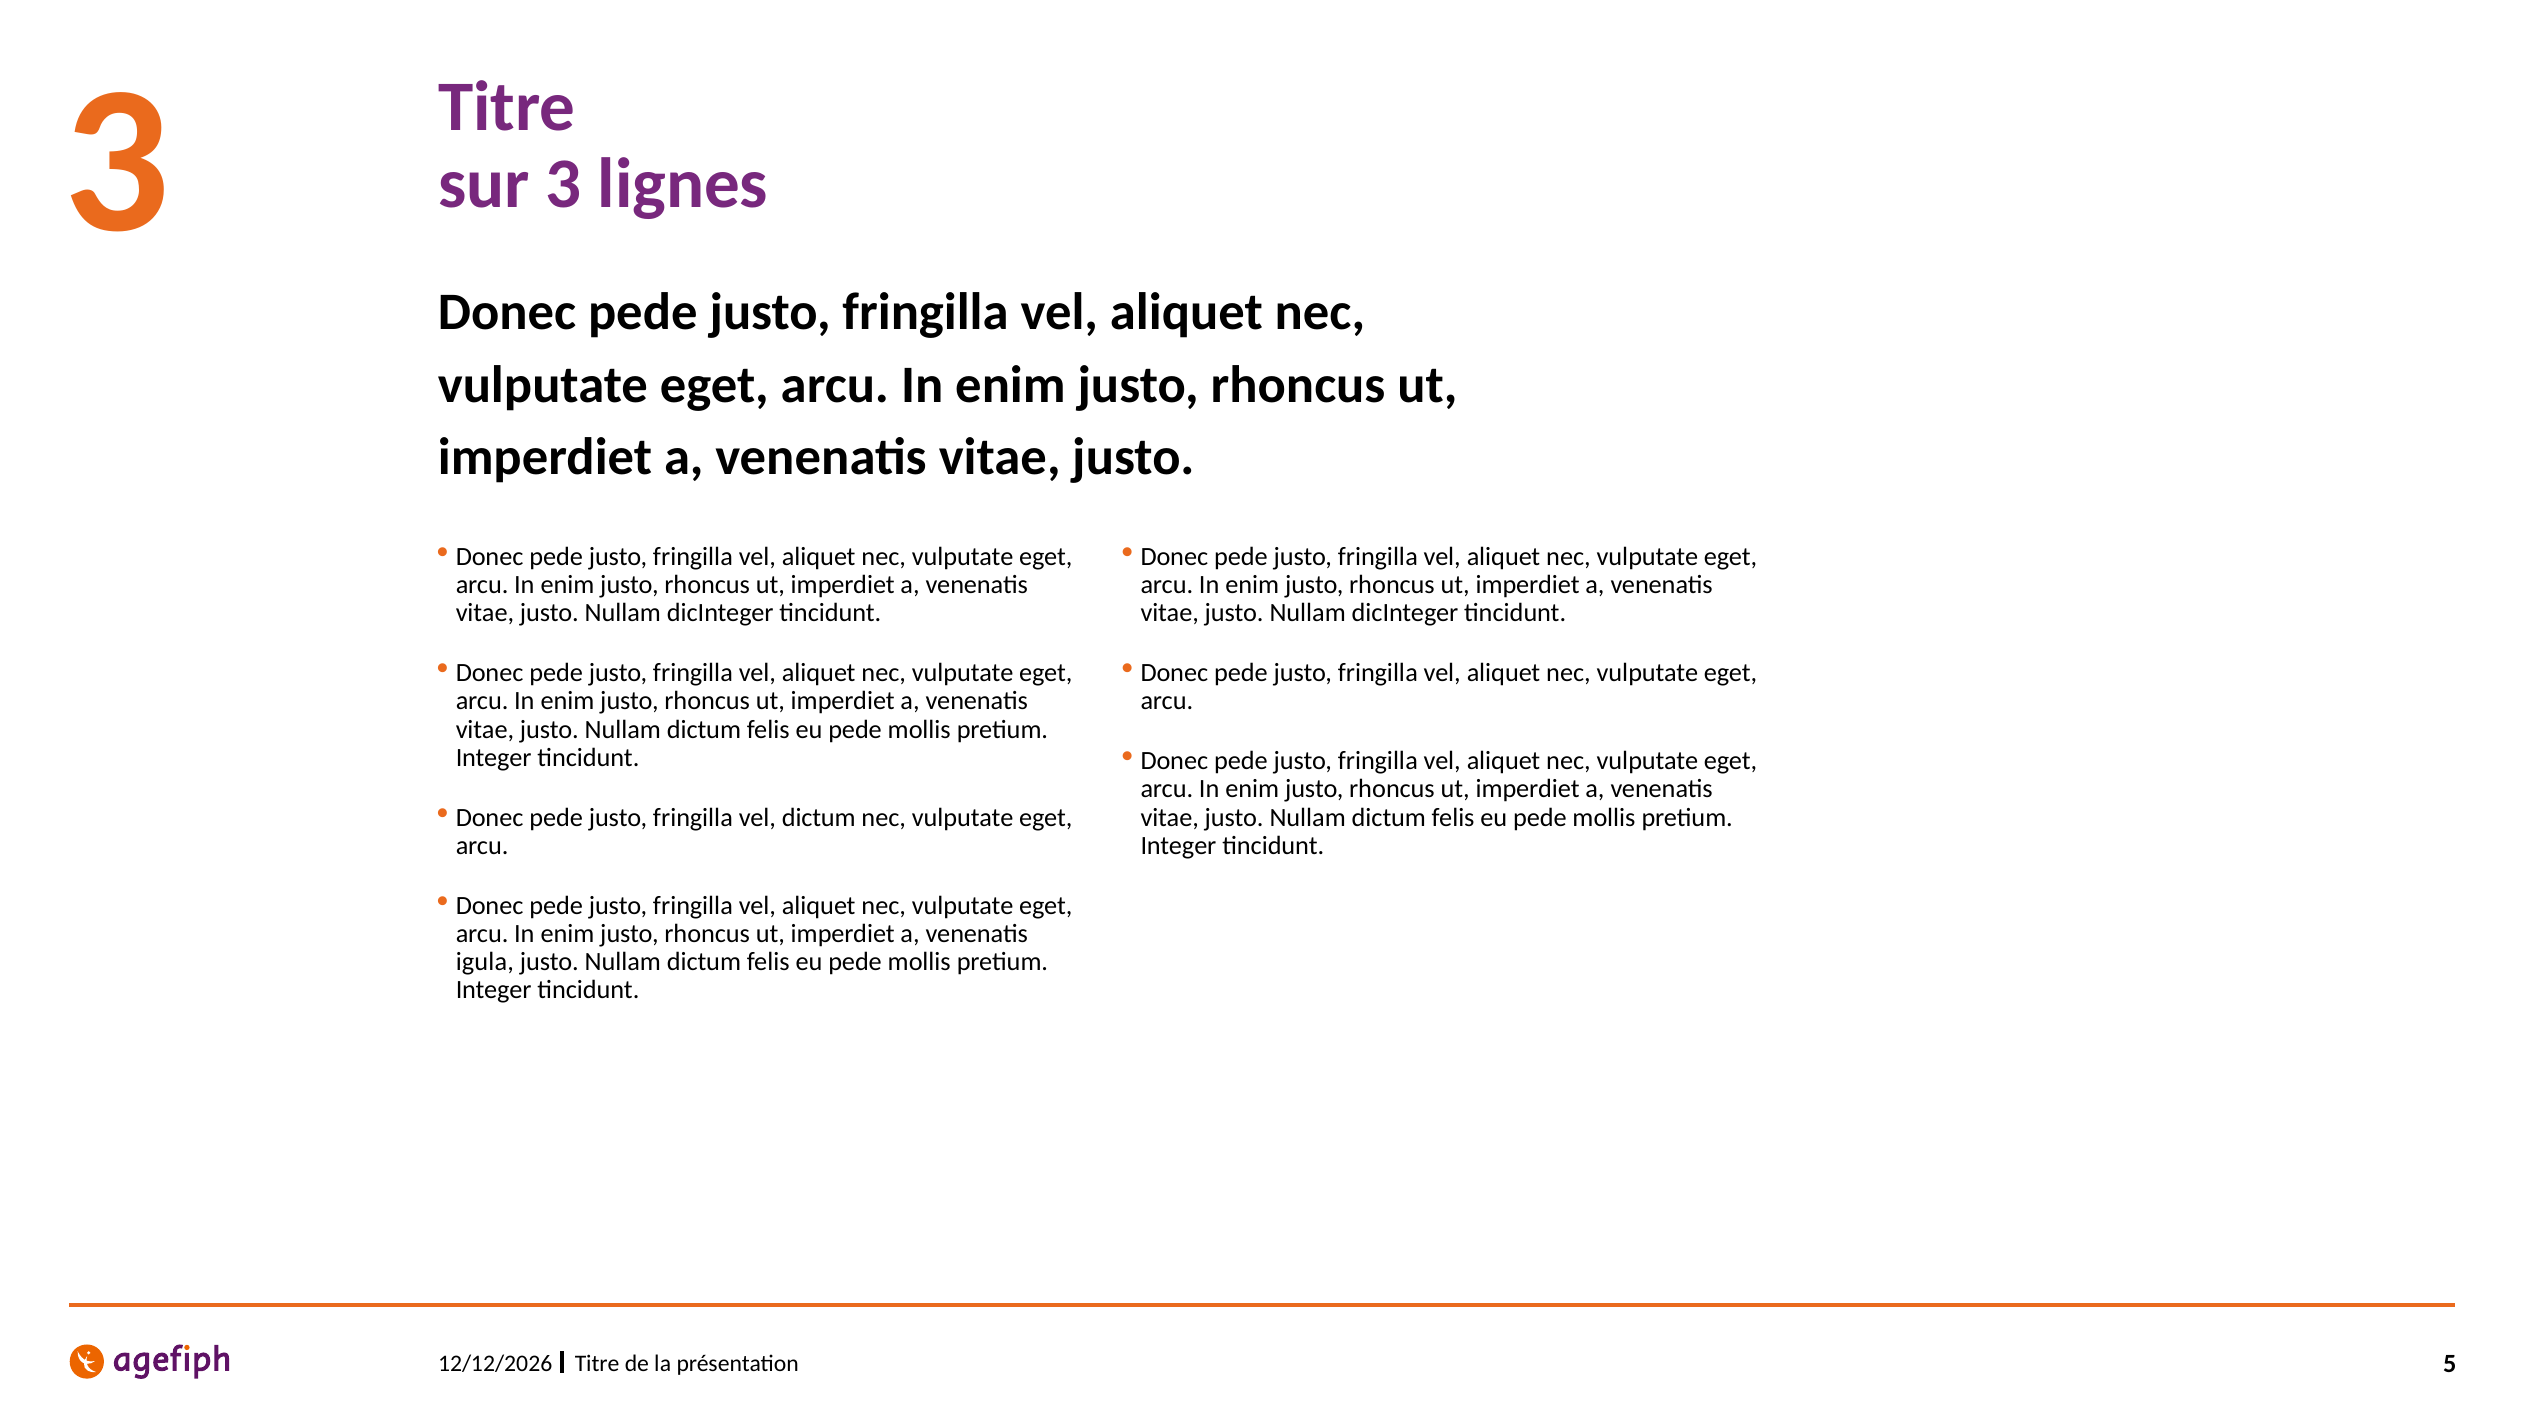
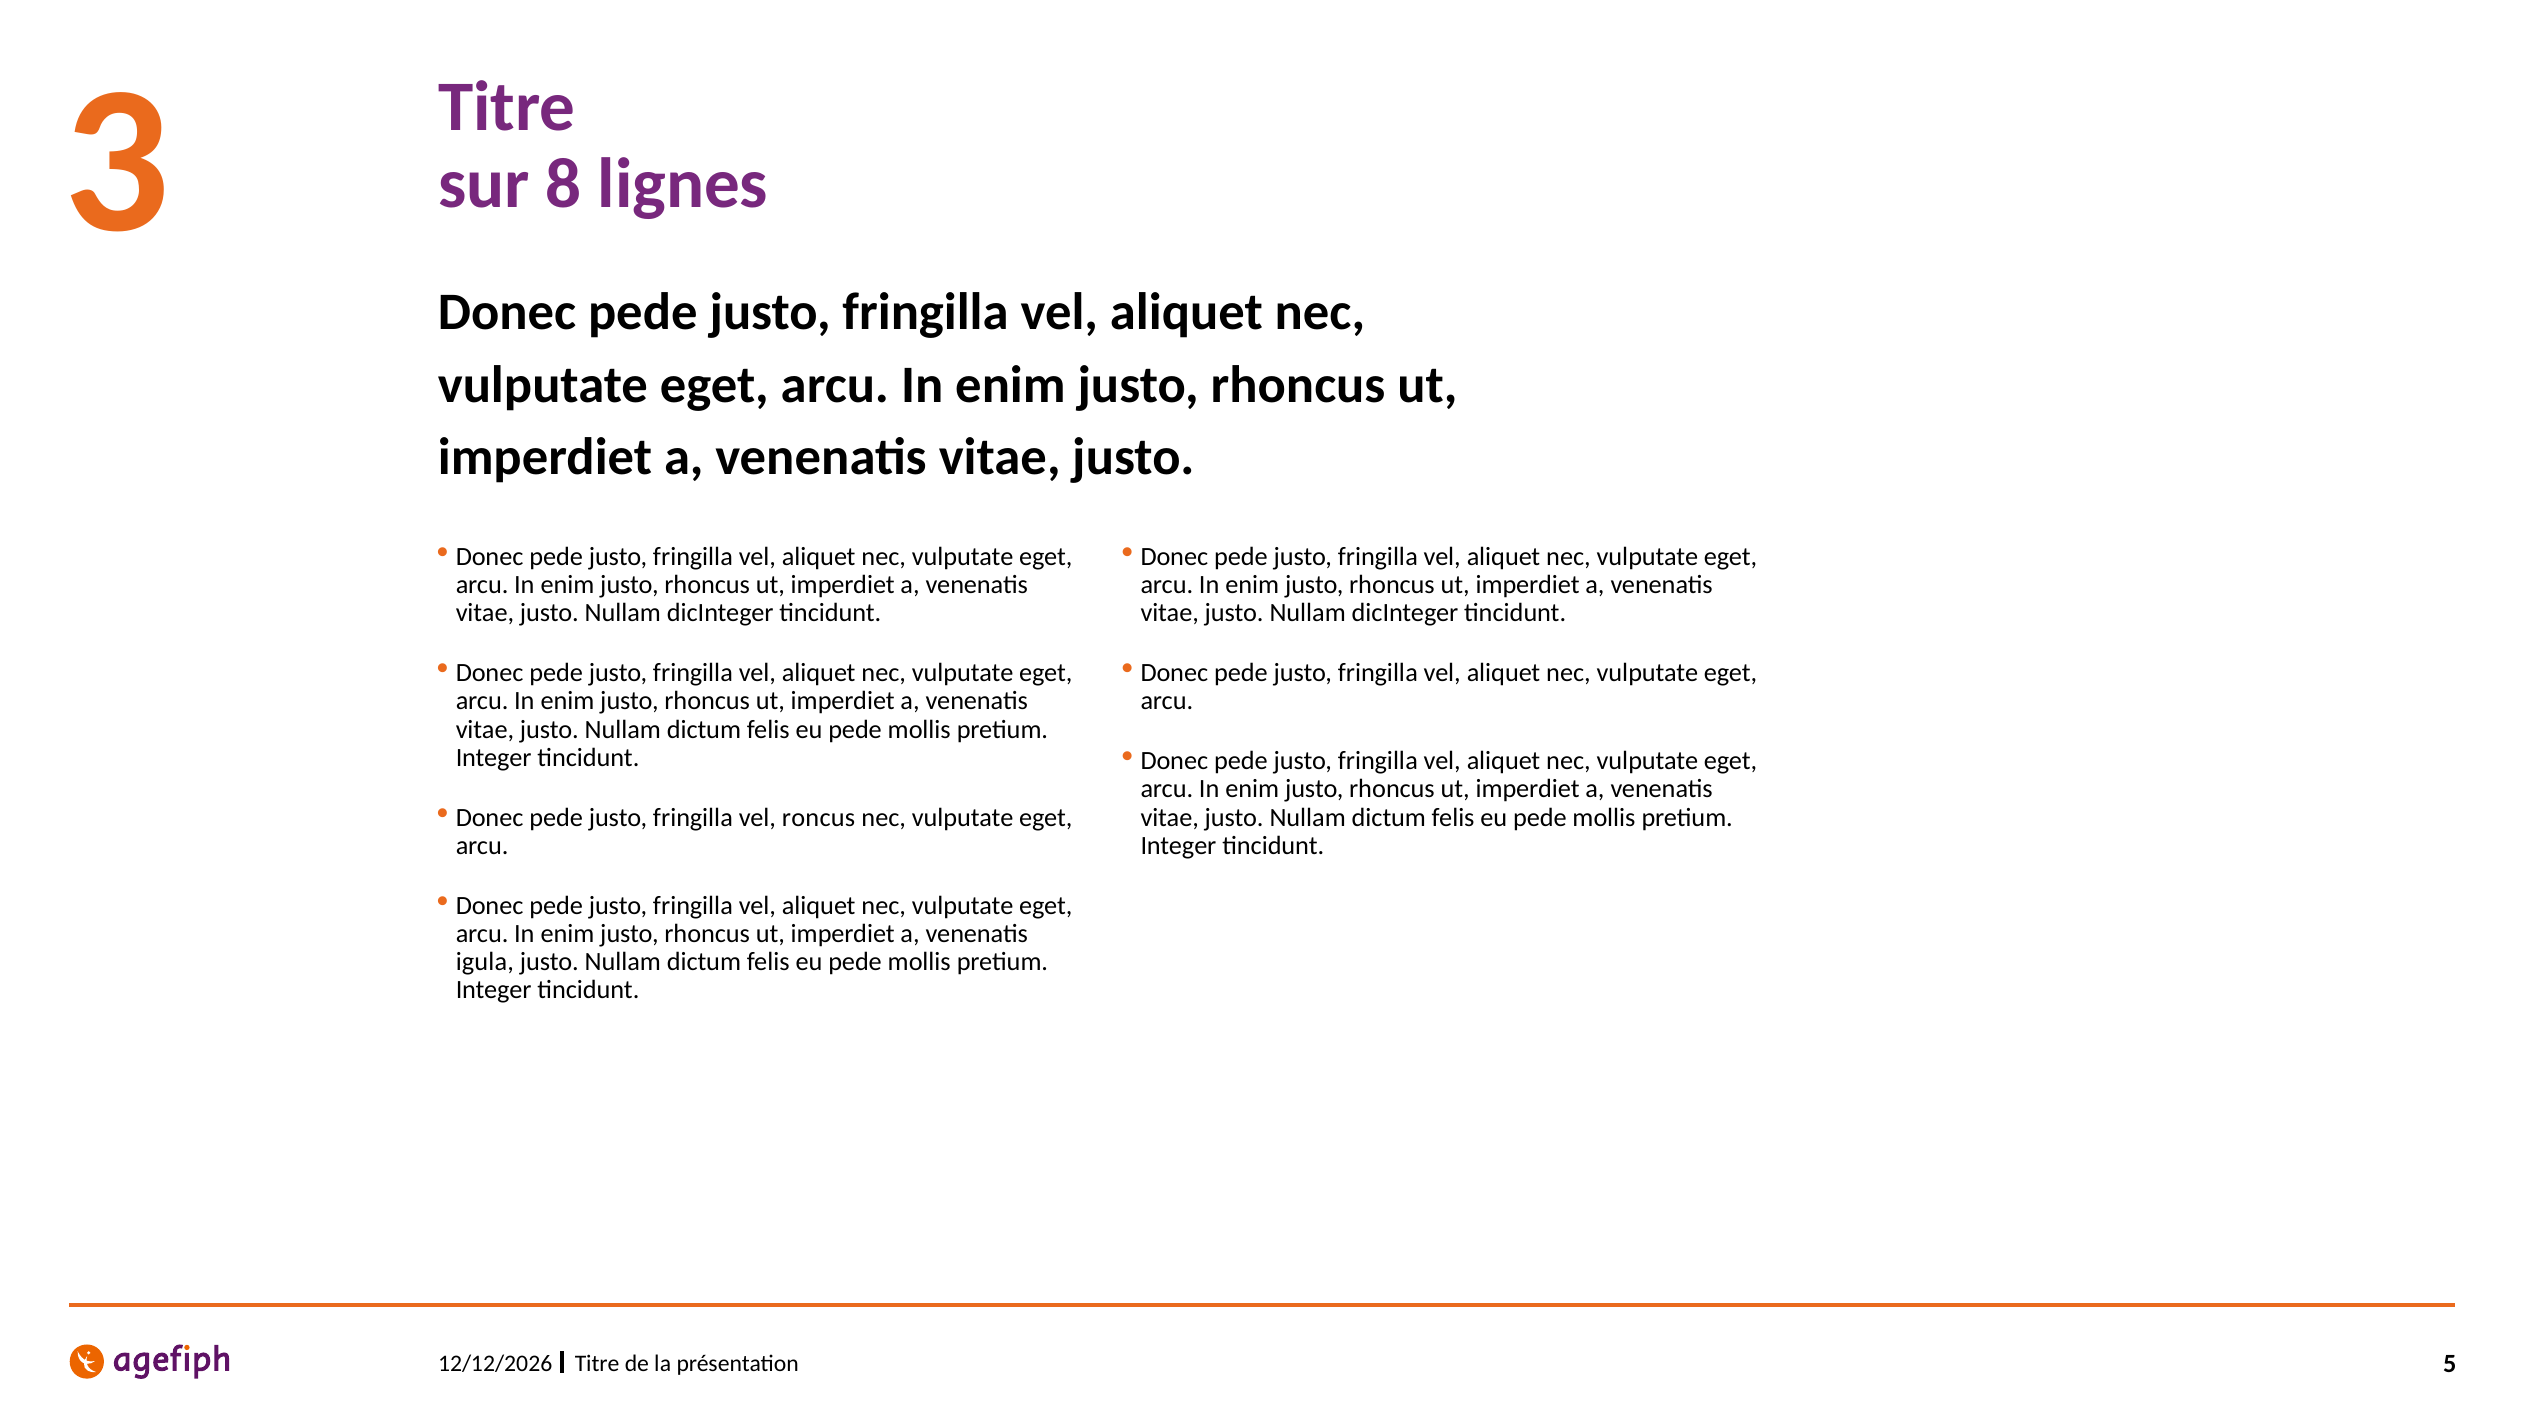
sur 3: 3 -> 8
vel dictum: dictum -> roncus
